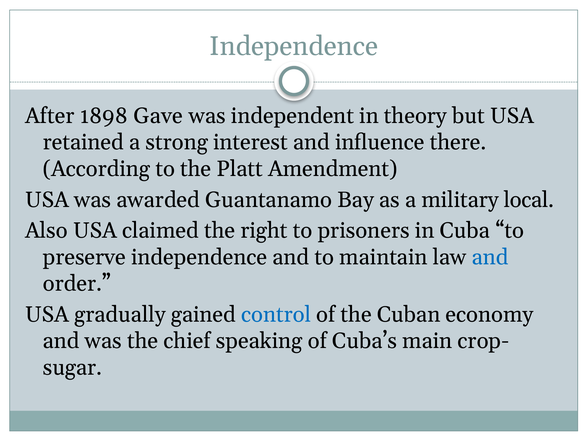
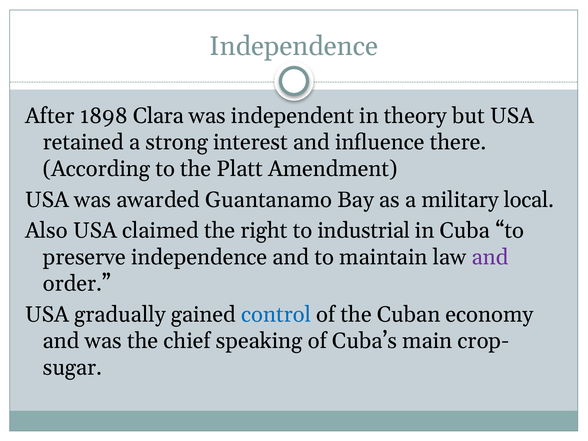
Gave: Gave -> Clara
prisoners: prisoners -> industrial
and at (490, 257) colour: blue -> purple
